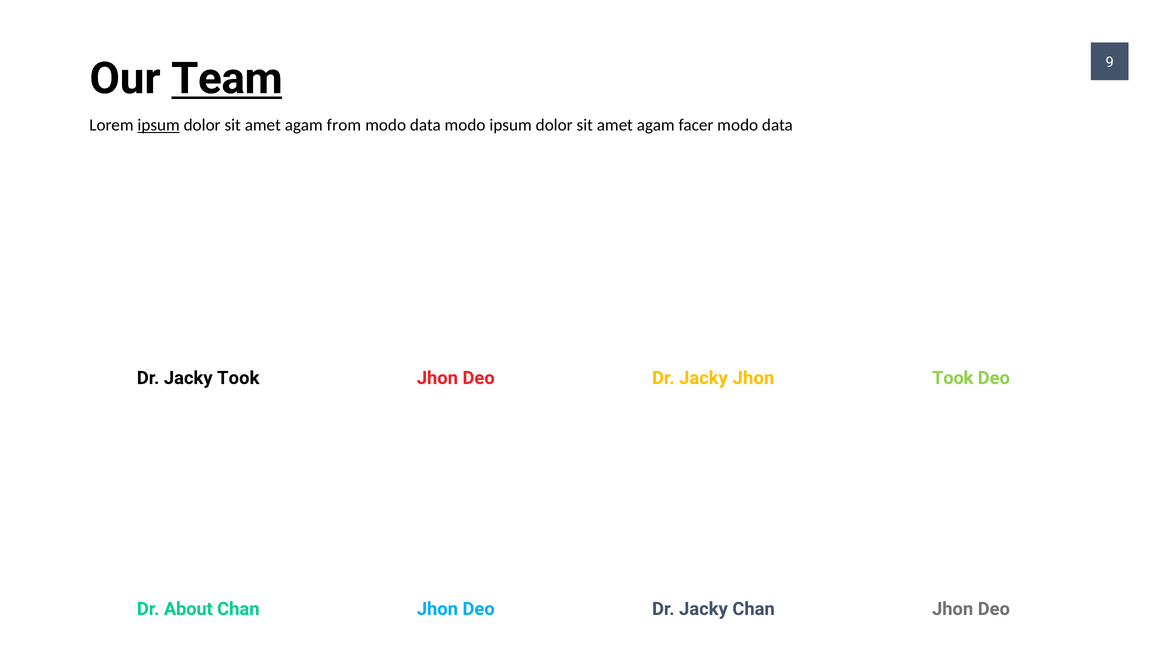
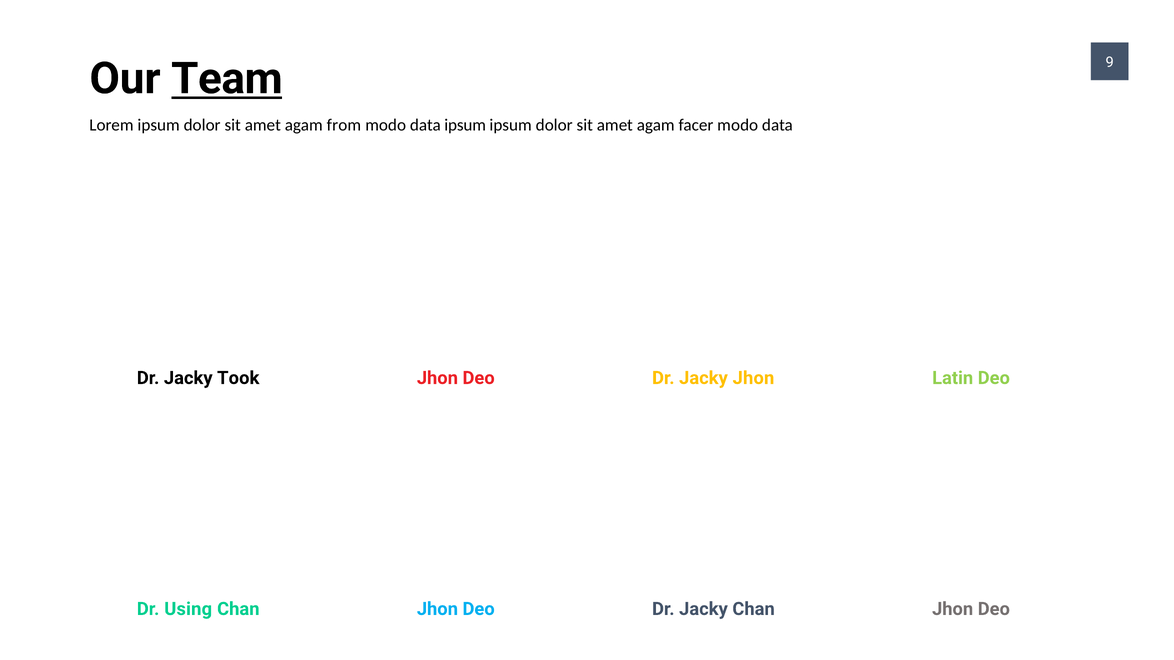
ipsum at (159, 125) underline: present -> none
data modo: modo -> ipsum
Deo Took: Took -> Latin
About: About -> Using
